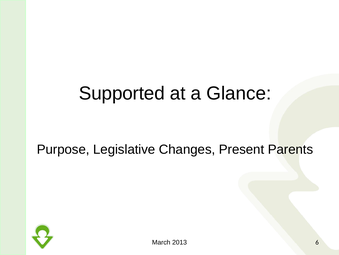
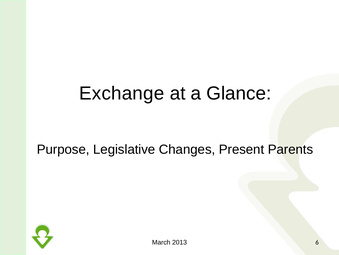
Supported: Supported -> Exchange
